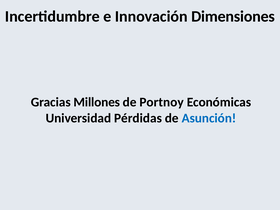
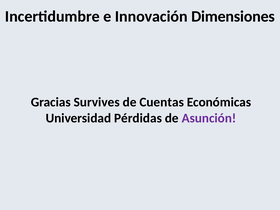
Millones: Millones -> Survives
Portnoy: Portnoy -> Cuentas
Asunción colour: blue -> purple
